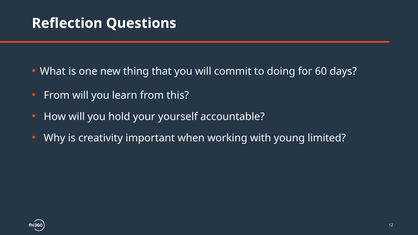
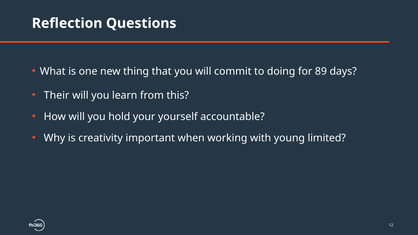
60: 60 -> 89
From at (57, 95): From -> Their
